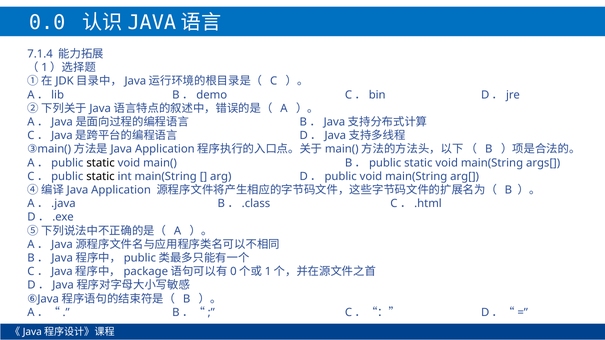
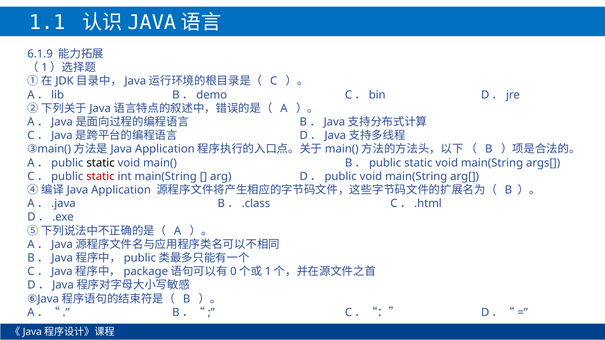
0.0: 0.0 -> 1.1
7.1.4: 7.1.4 -> 6.1.9
static at (100, 177) colour: black -> red
